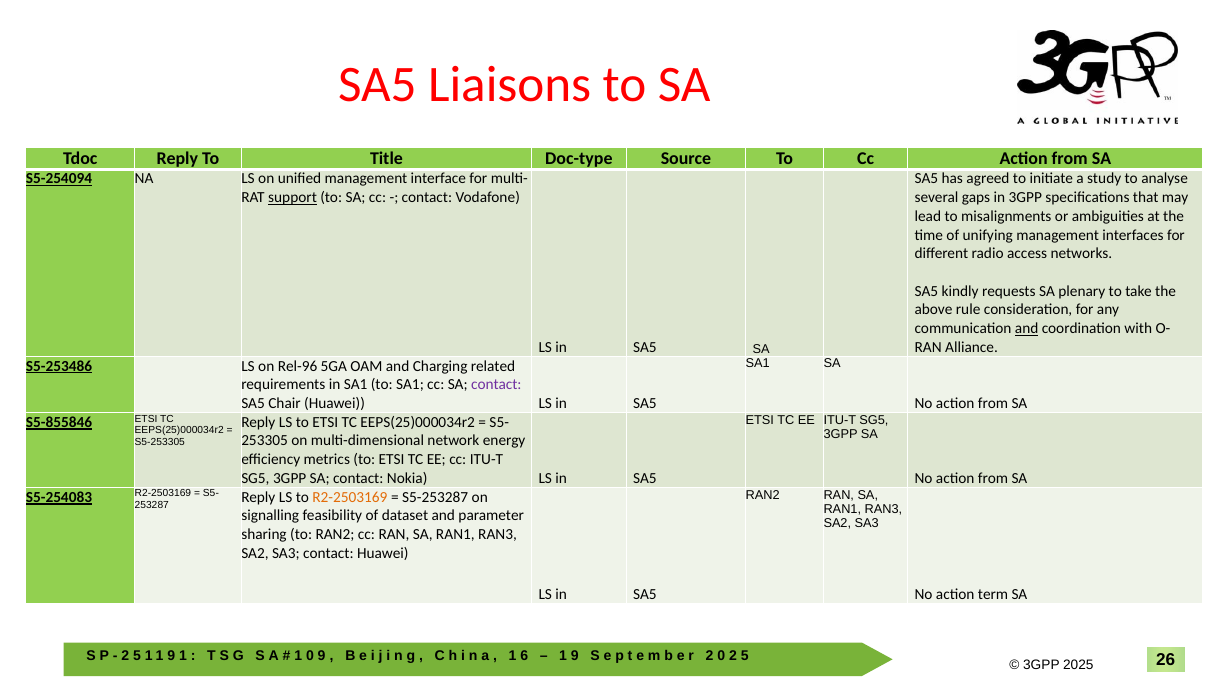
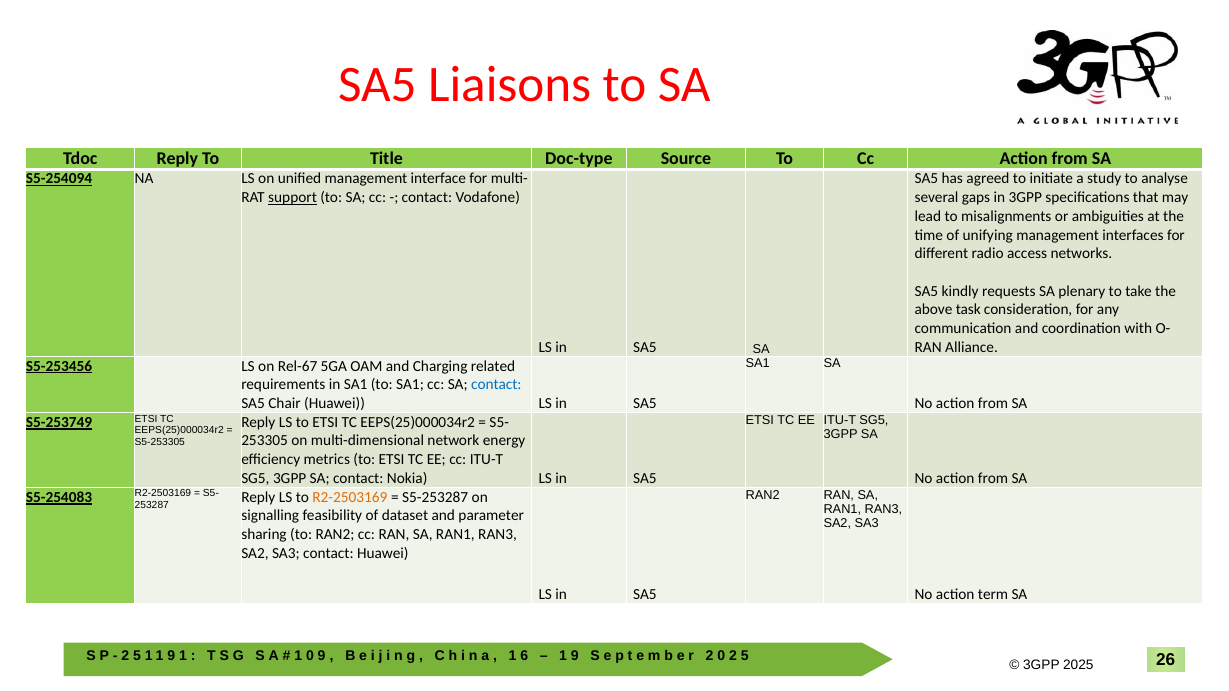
rule: rule -> task
and at (1027, 329) underline: present -> none
S5-253486: S5-253486 -> S5-253456
Rel-96: Rel-96 -> Rel-67
contact at (496, 385) colour: purple -> blue
S5-855846: S5-855846 -> S5-253749
